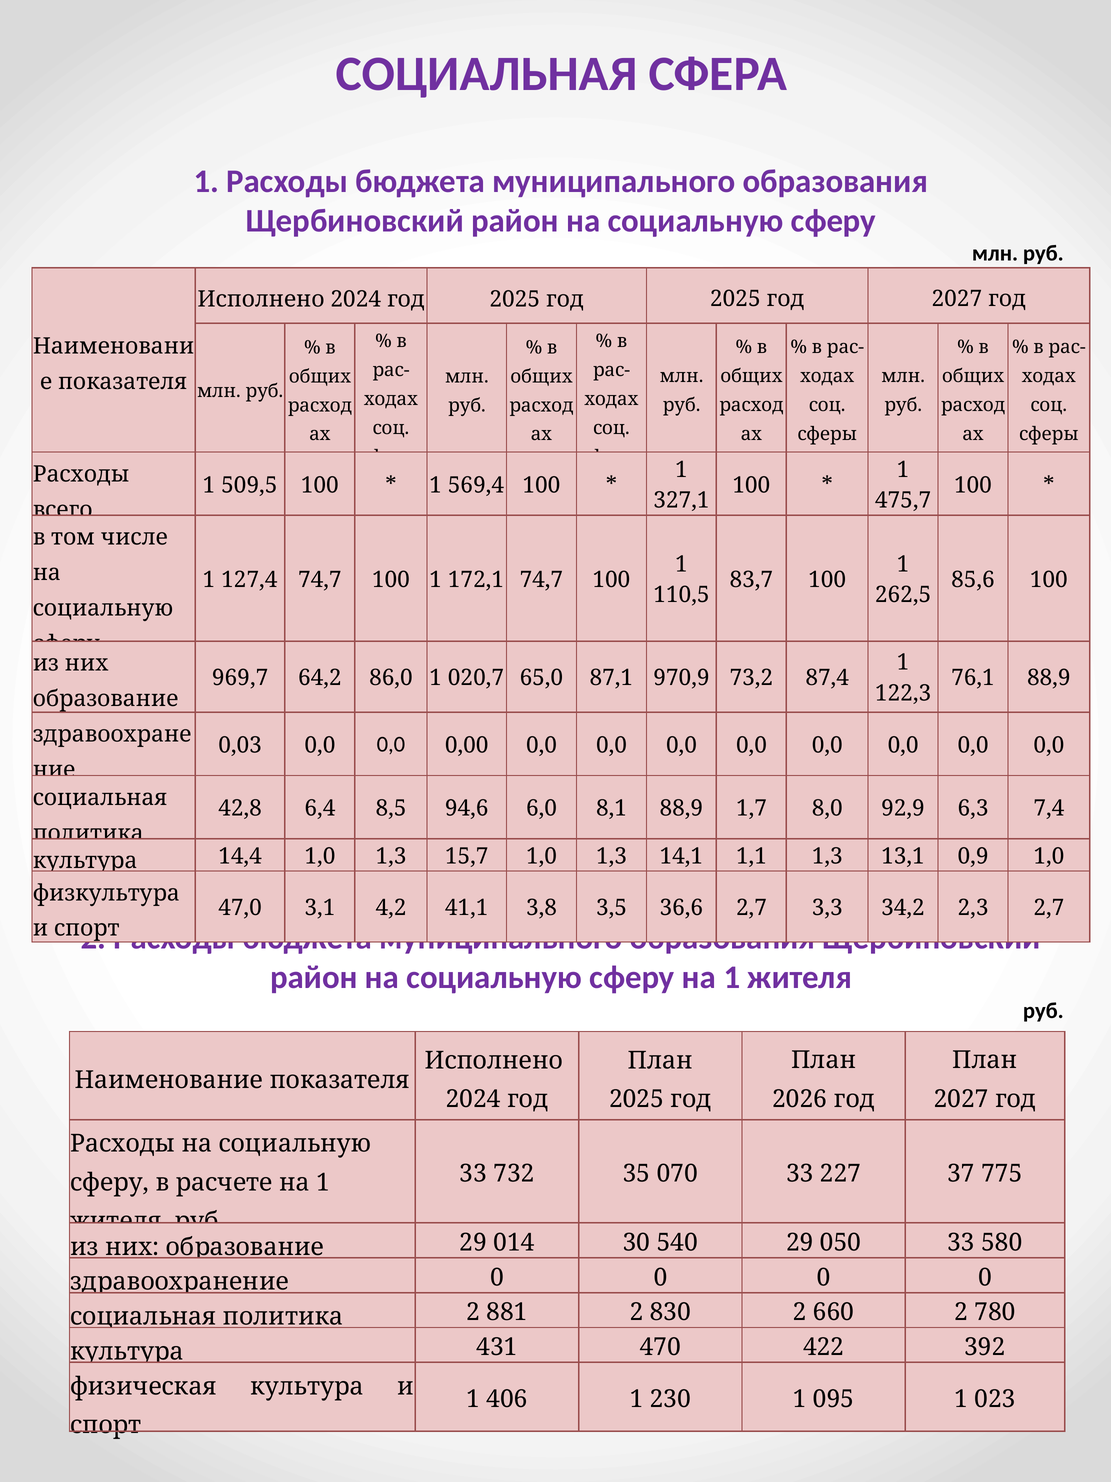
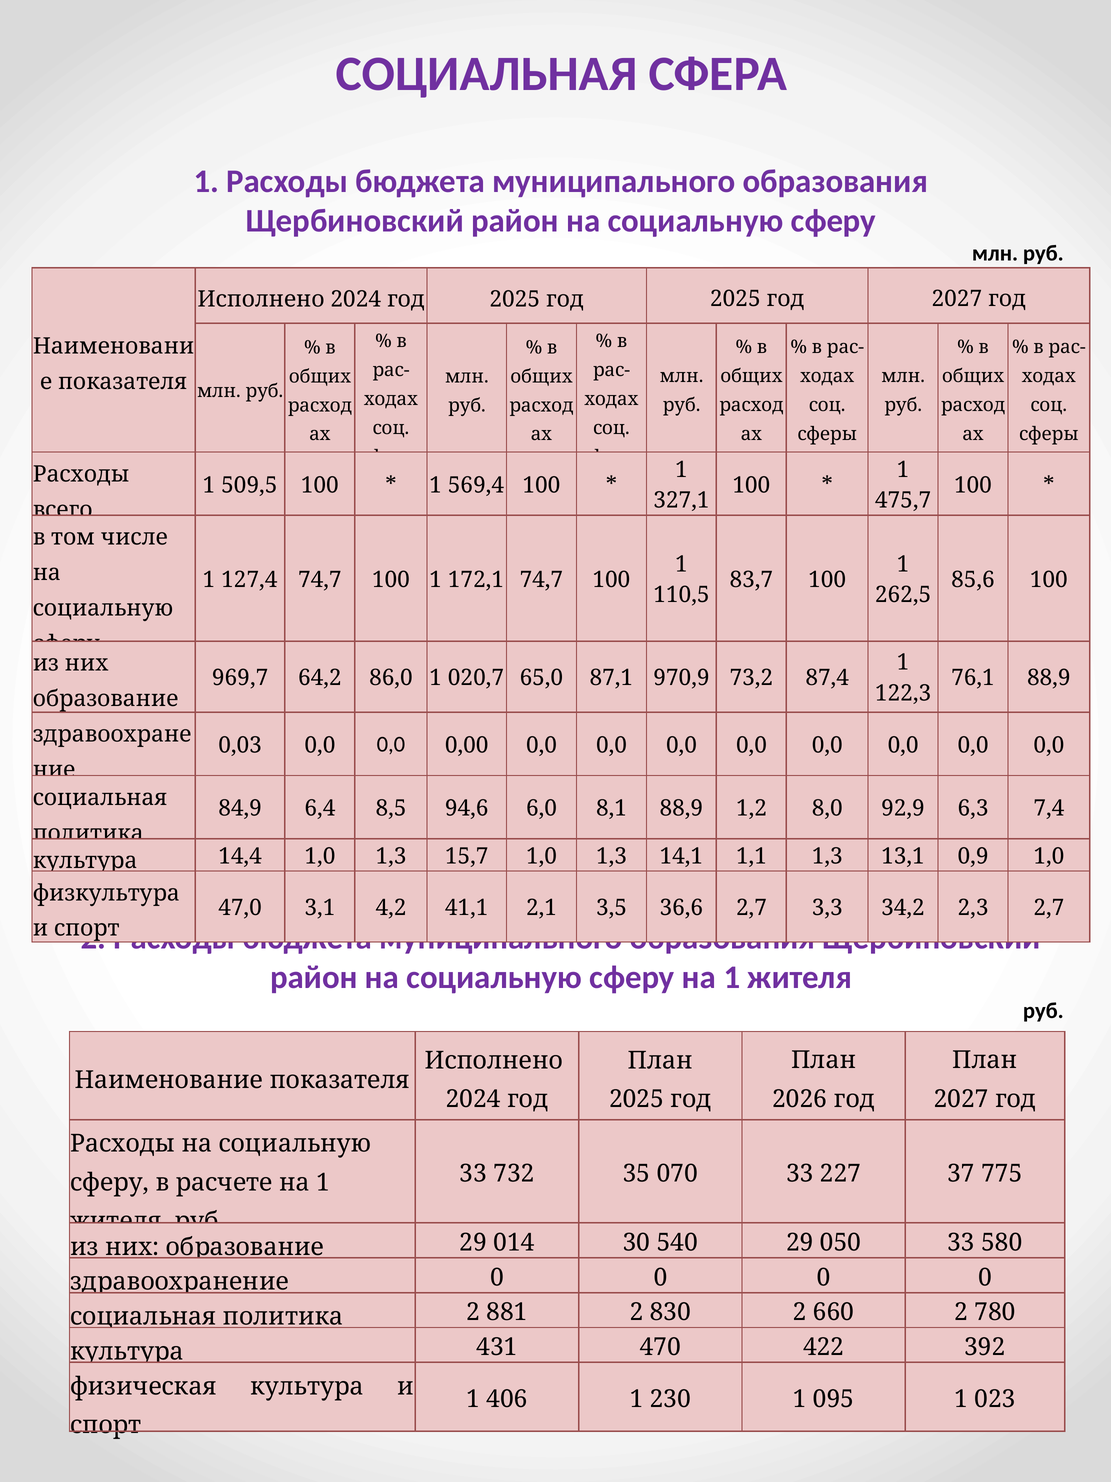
42,8: 42,8 -> 84,9
1,7: 1,7 -> 1,2
3,8: 3,8 -> 2,1
